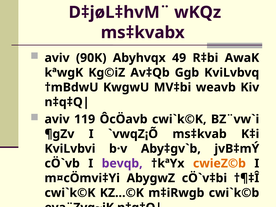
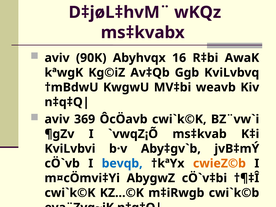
49: 49 -> 16
119: 119 -> 369
bevqb colour: purple -> blue
